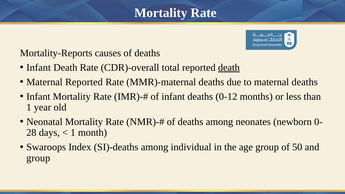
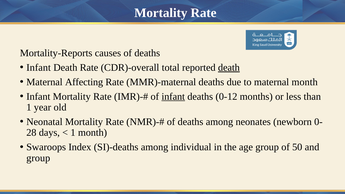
Maternal Reported: Reported -> Affecting
maternal deaths: deaths -> month
infant at (173, 97) underline: none -> present
